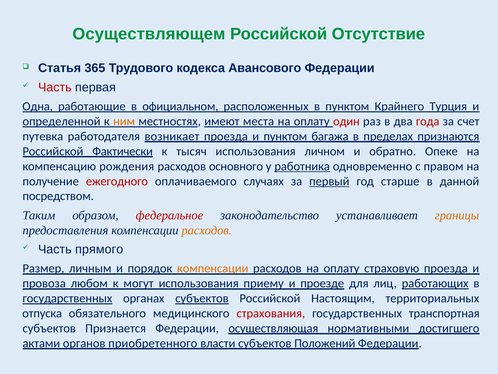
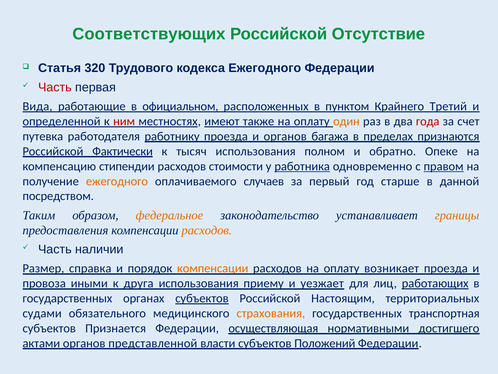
Осуществляющем: Осуществляющем -> Соответствующих
365: 365 -> 320
кодекса Авансового: Авансового -> Ежегодного
Одна: Одна -> Вида
Турция: Турция -> Третий
ним colour: orange -> red
места: места -> также
один colour: red -> orange
возникает: возникает -> работнику
и пунктом: пунктом -> органов
личном: личном -> полном
рождения: рождения -> стипендии
основного: основного -> стоимости
правом underline: none -> present
ежегодного at (117, 181) colour: red -> orange
случаях: случаях -> случаев
первый underline: present -> none
федеральное colour: red -> orange
прямого: прямого -> наличии
личным: личным -> справка
страховую: страховую -> возникает
любом: любом -> иными
могут: могут -> друга
проезде: проезде -> уезжает
государственных at (67, 298) underline: present -> none
отпуска: отпуска -> судами
страхования colour: red -> orange
приобретенного: приобретенного -> представленной
